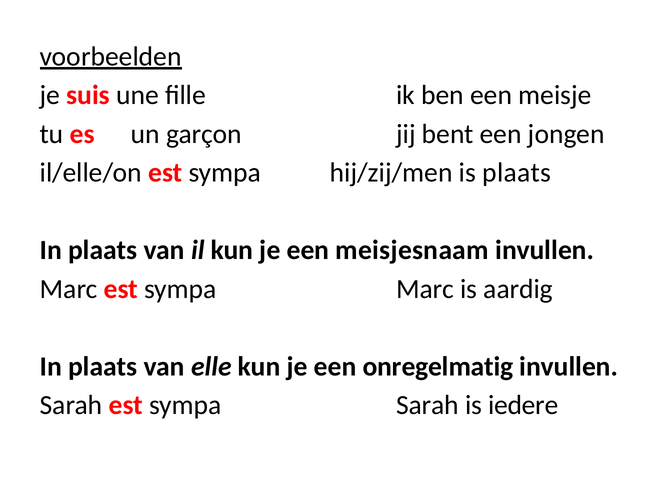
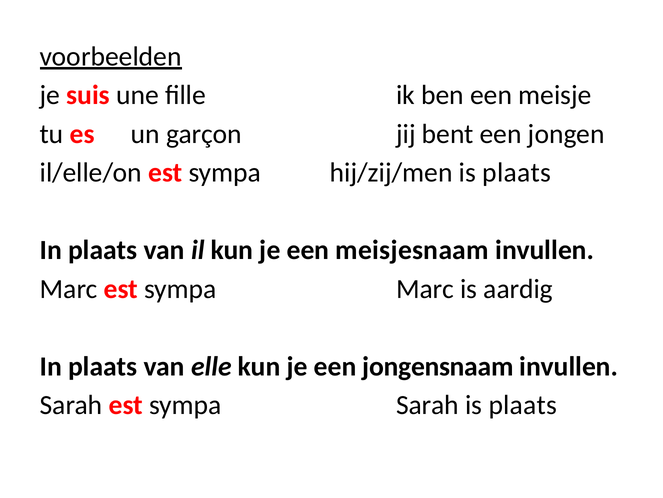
onregelmatig: onregelmatig -> jongensnaam
Sarah is iedere: iedere -> plaats
